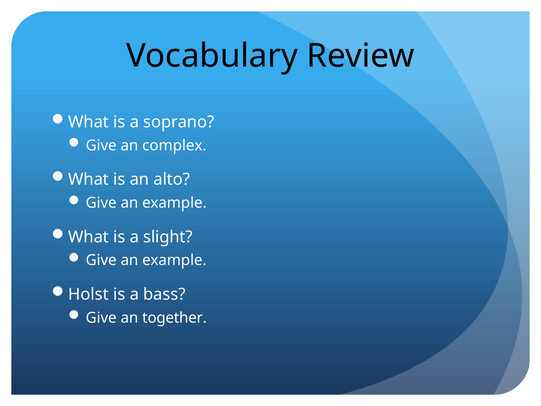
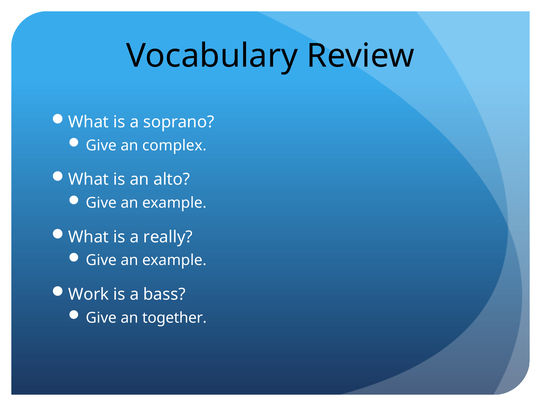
slight: slight -> really
Holst: Holst -> Work
